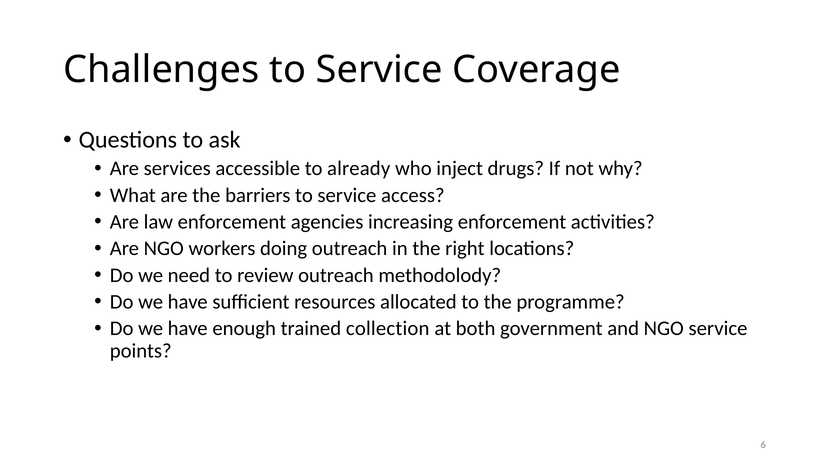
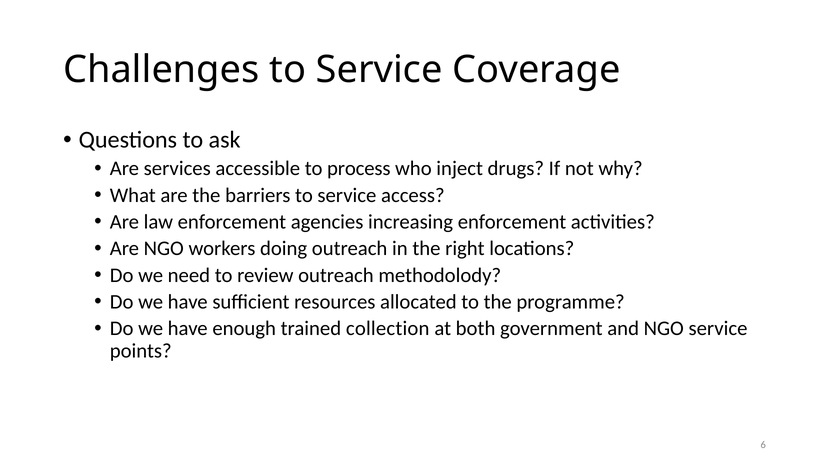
already: already -> process
